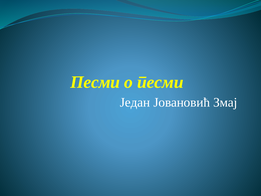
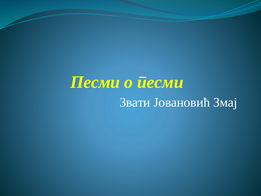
Један: Један -> Звати
